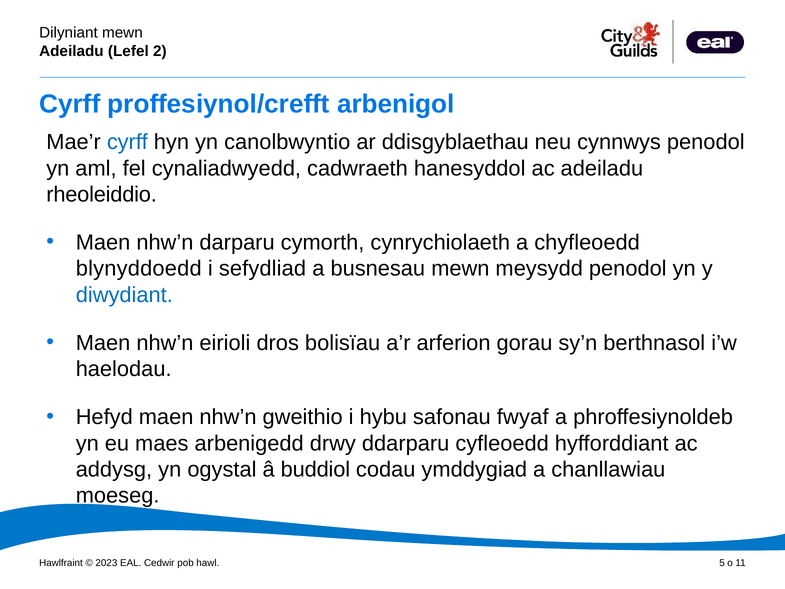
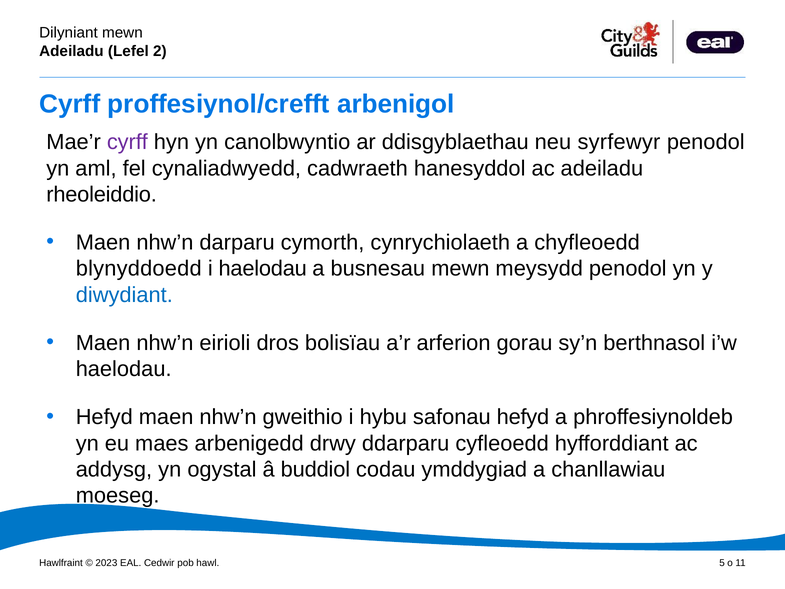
cyrff at (127, 142) colour: blue -> purple
cynnwys: cynnwys -> syrfewyr
i sefydliad: sefydliad -> haelodau
safonau fwyaf: fwyaf -> hefyd
